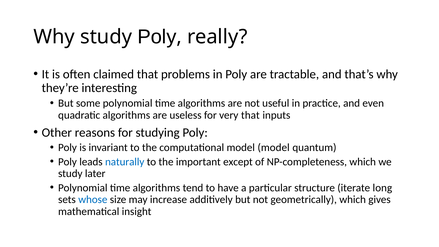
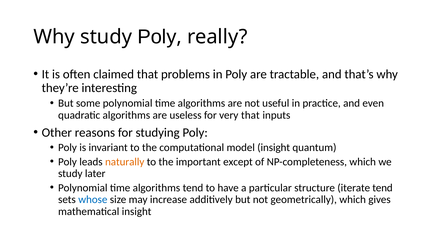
model model: model -> insight
naturally colour: blue -> orange
iterate long: long -> tend
